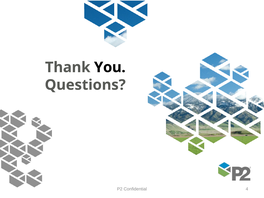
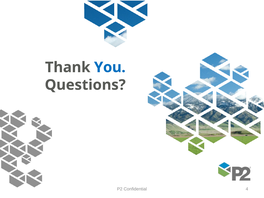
You colour: black -> blue
